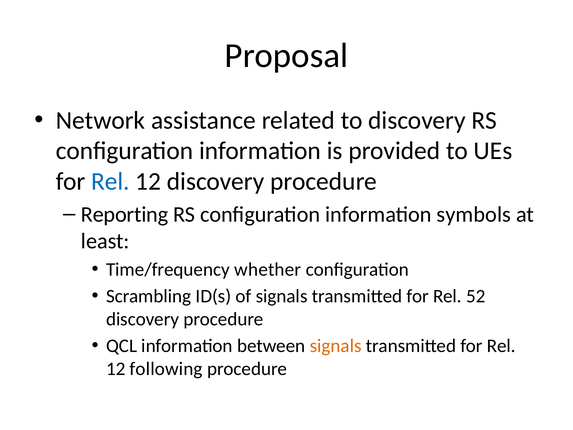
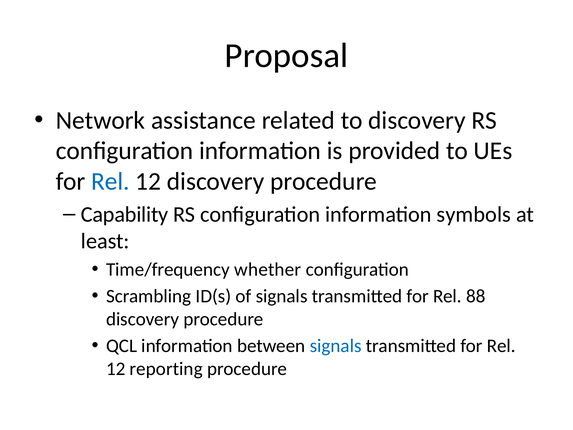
Reporting: Reporting -> Capability
52: 52 -> 88
signals at (336, 346) colour: orange -> blue
following: following -> reporting
